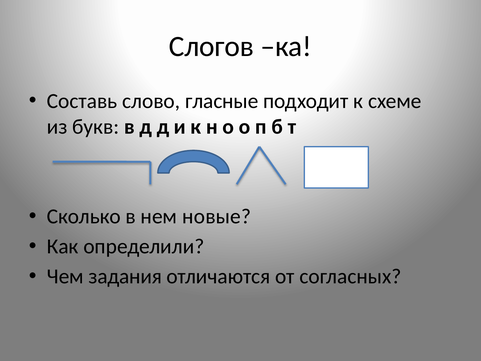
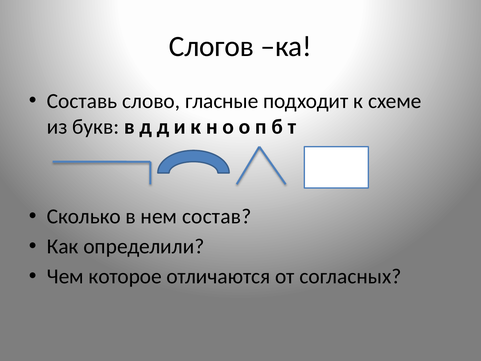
новые: новые -> состав
задания: задания -> которое
